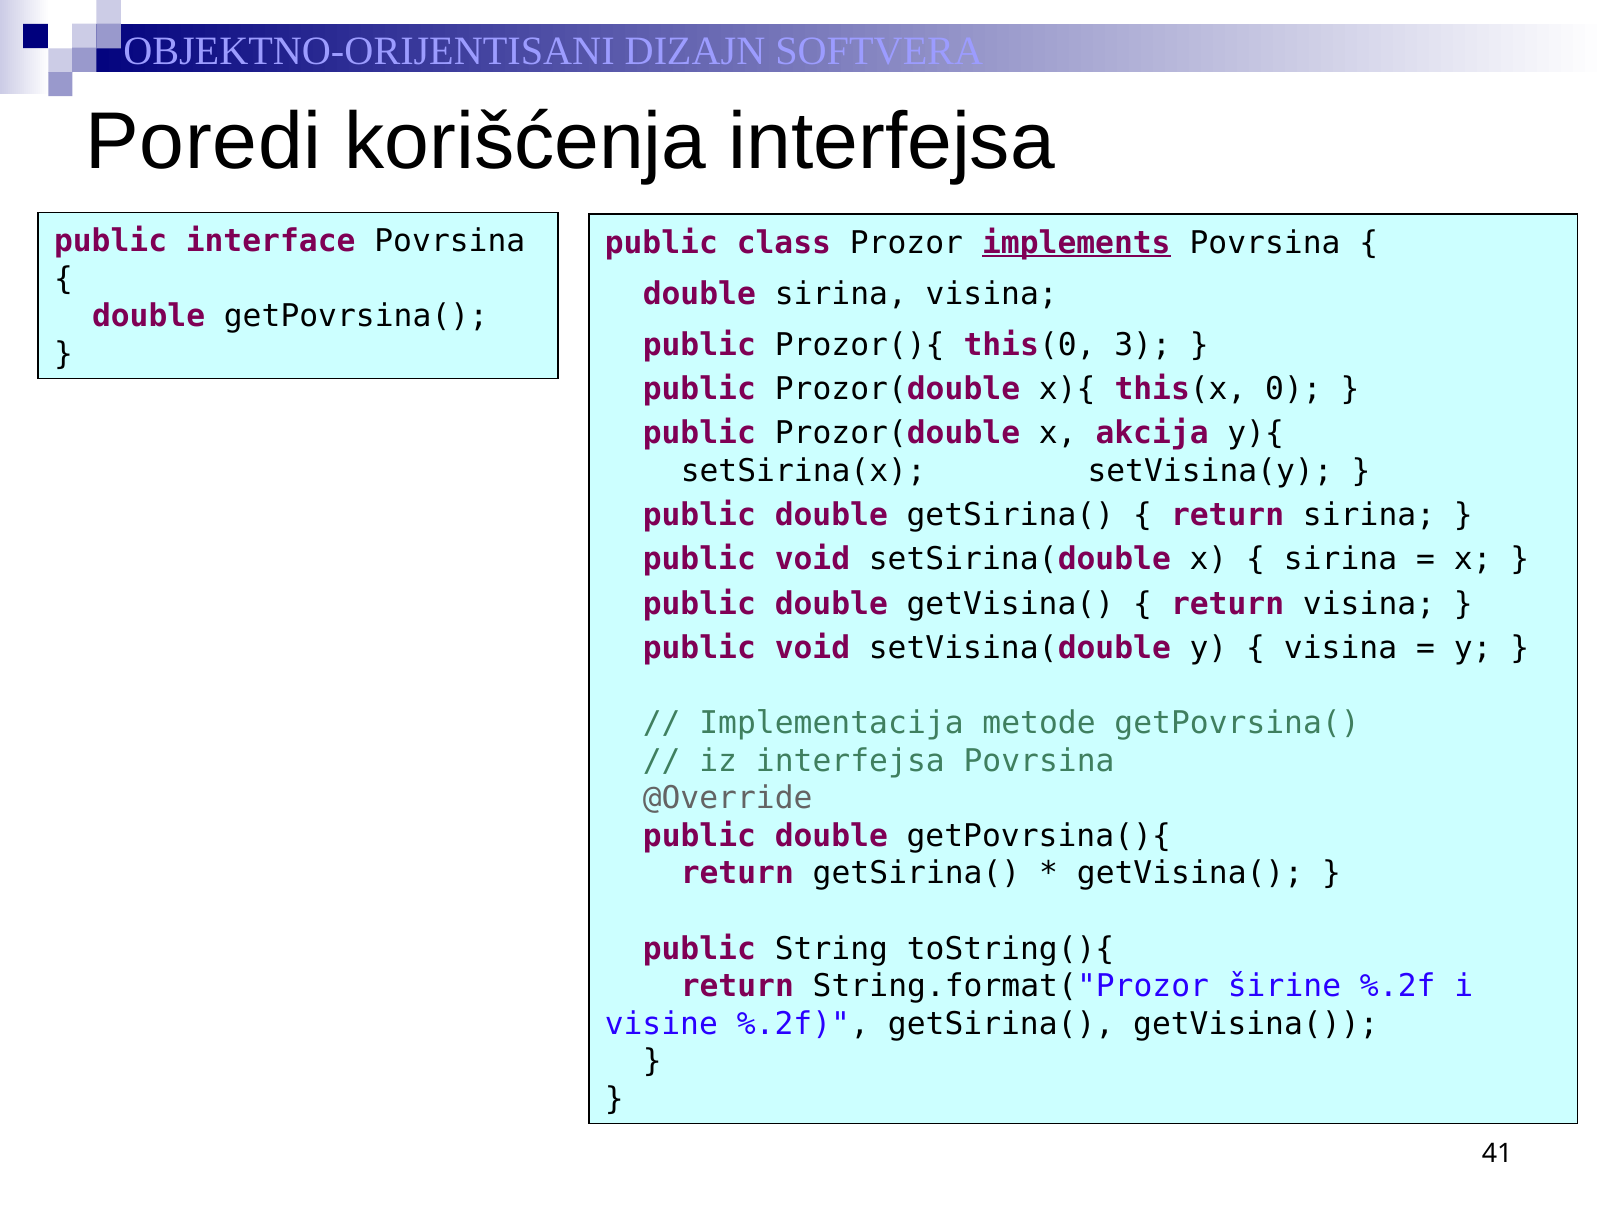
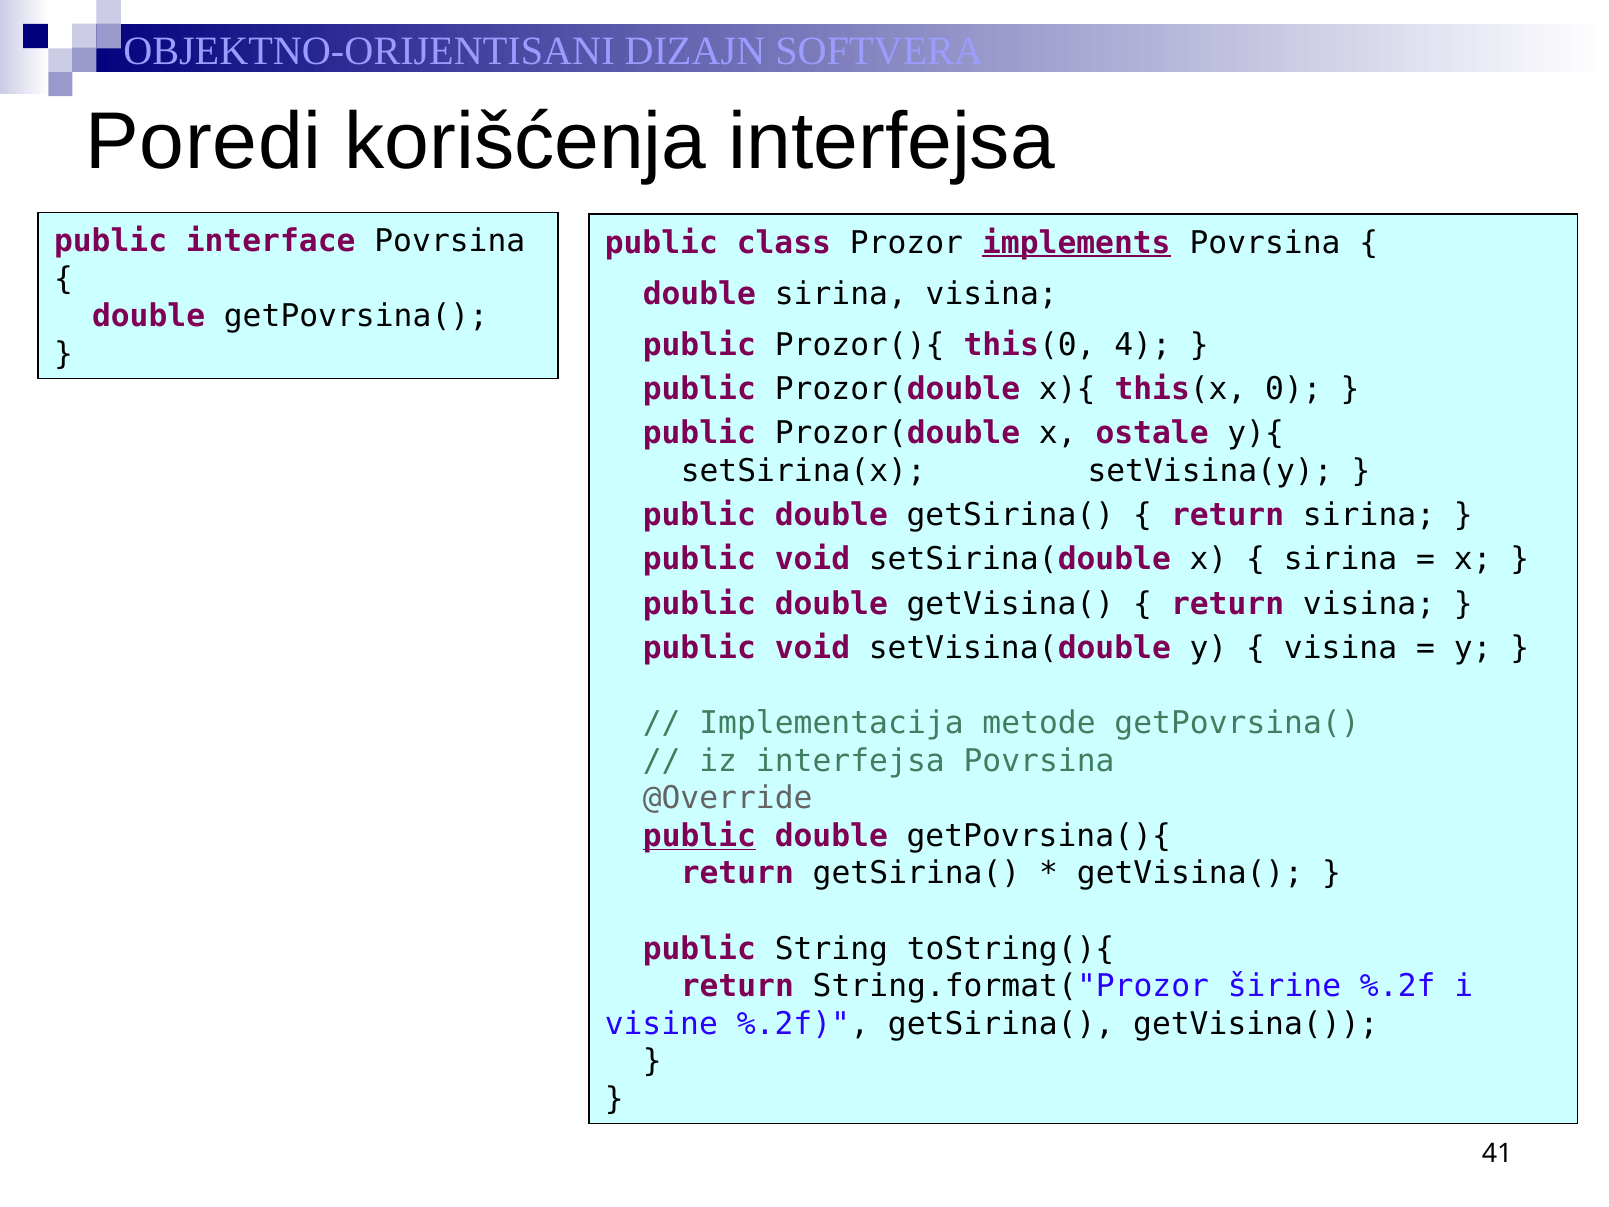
3: 3 -> 4
akcija: akcija -> ostale
public at (699, 836) underline: none -> present
